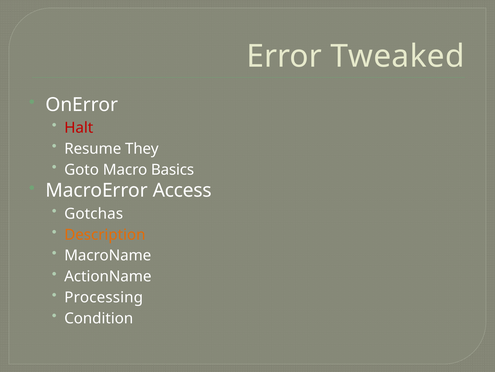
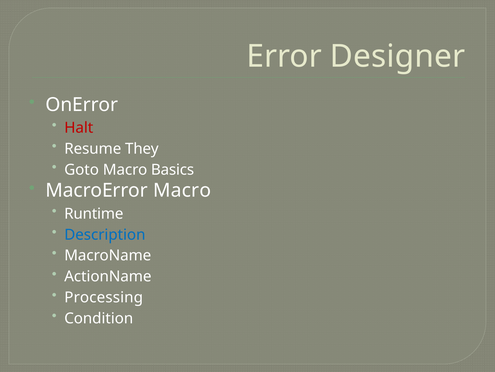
Tweaked: Tweaked -> Designer
MacroError Access: Access -> Macro
Gotchas: Gotchas -> Runtime
Description colour: orange -> blue
